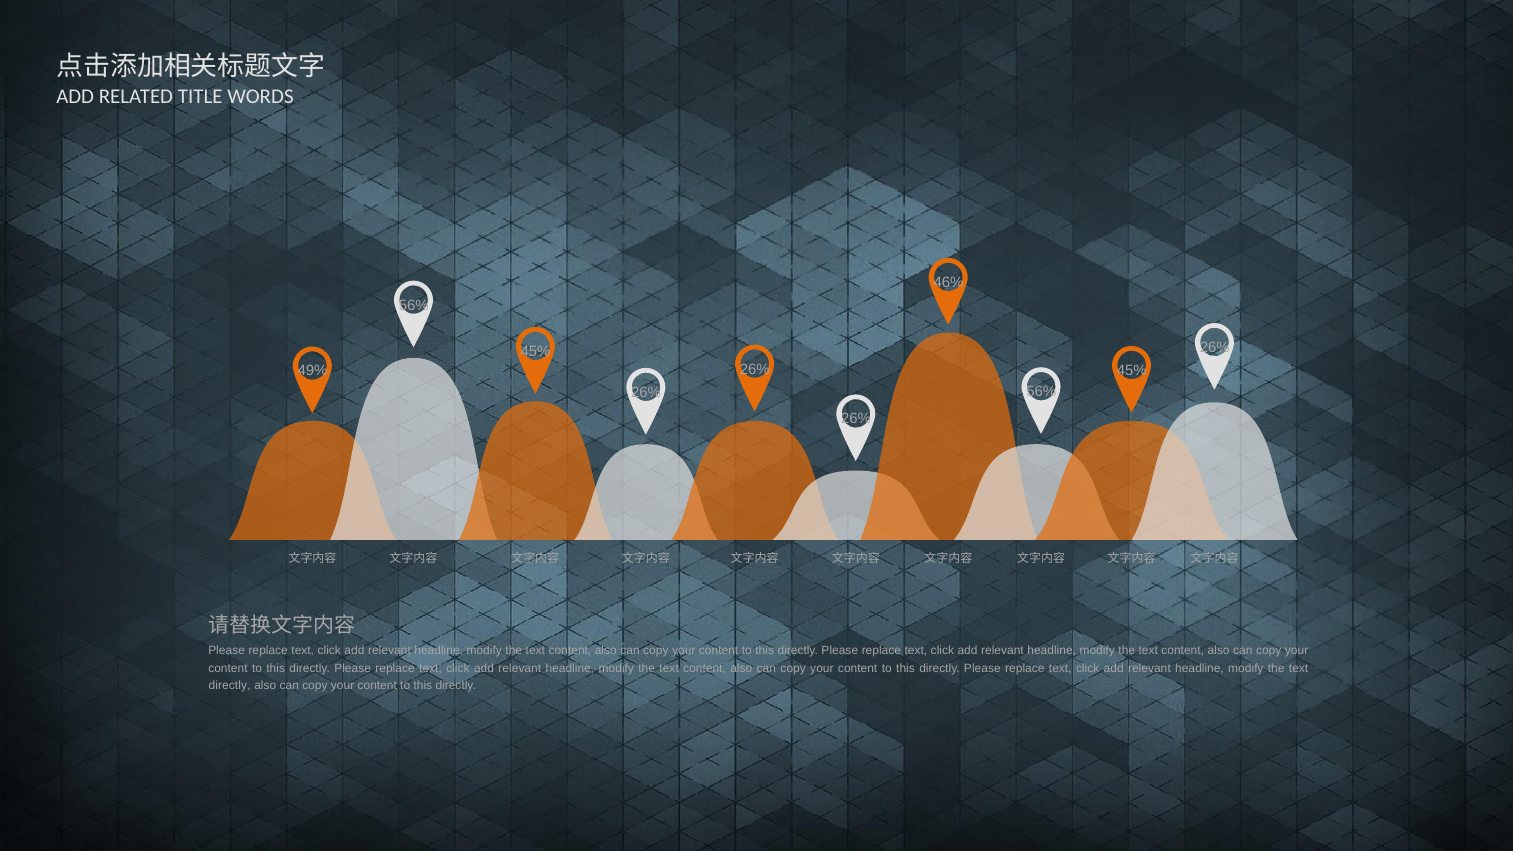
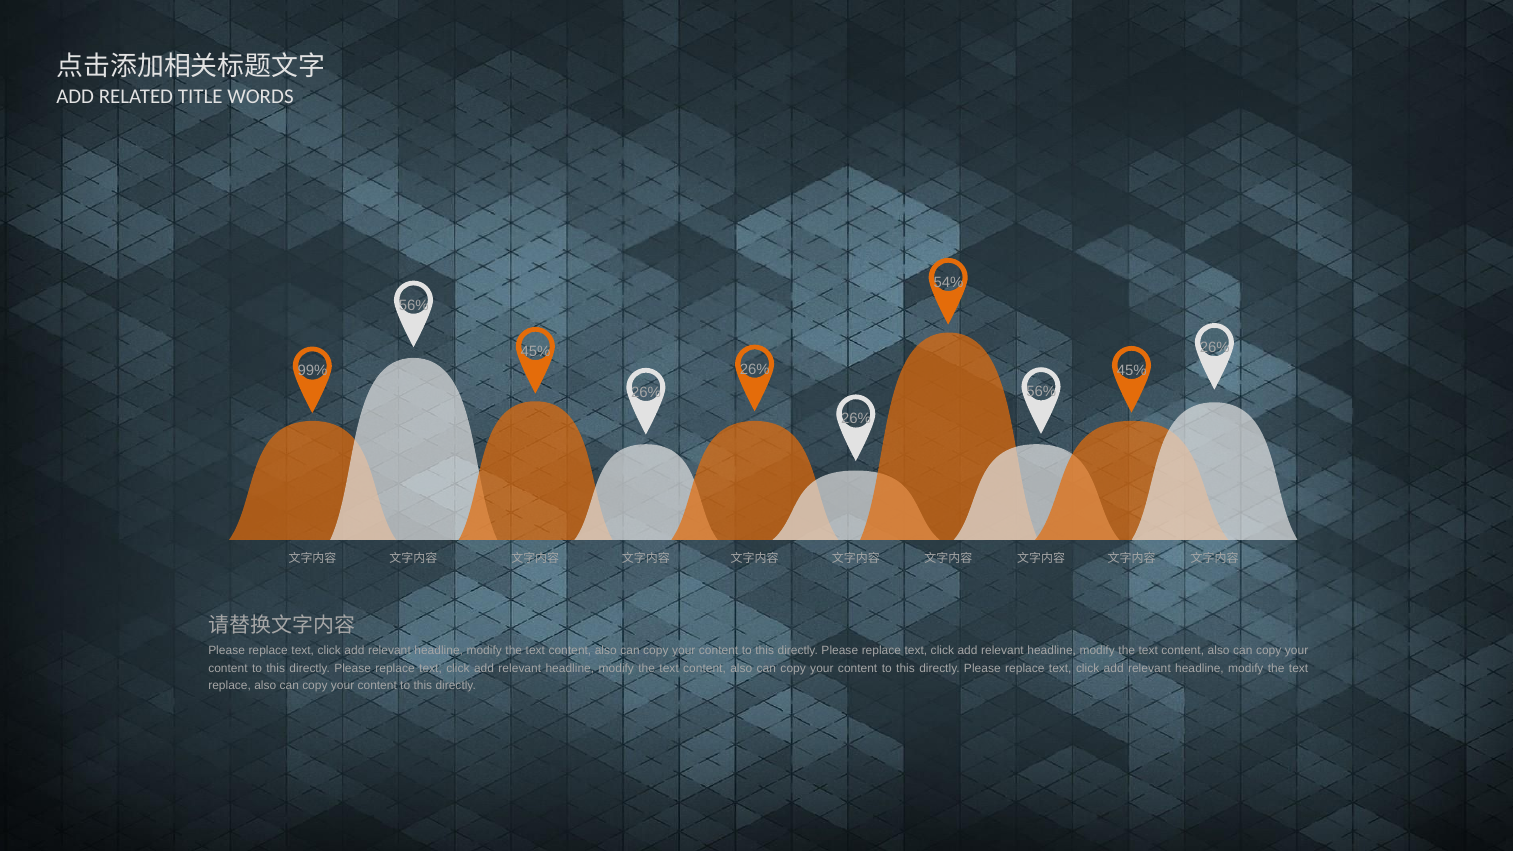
46%: 46% -> 54%
49%: 49% -> 99%
directly at (230, 685): directly -> replace
